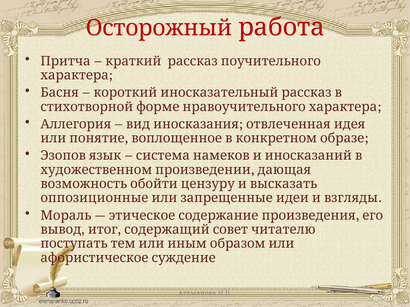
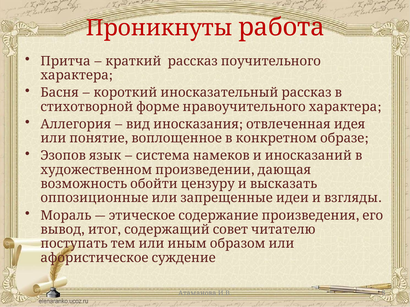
Осторожный: Осторожный -> Проникнуты
